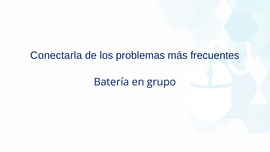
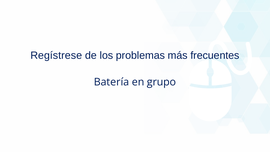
Conectarla: Conectarla -> Regístrese
